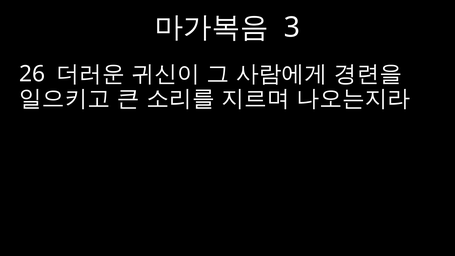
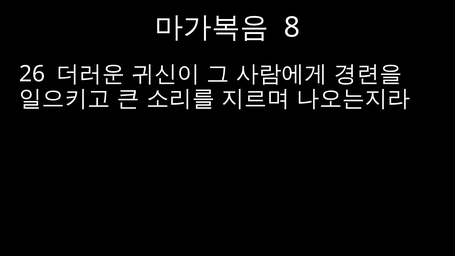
3: 3 -> 8
